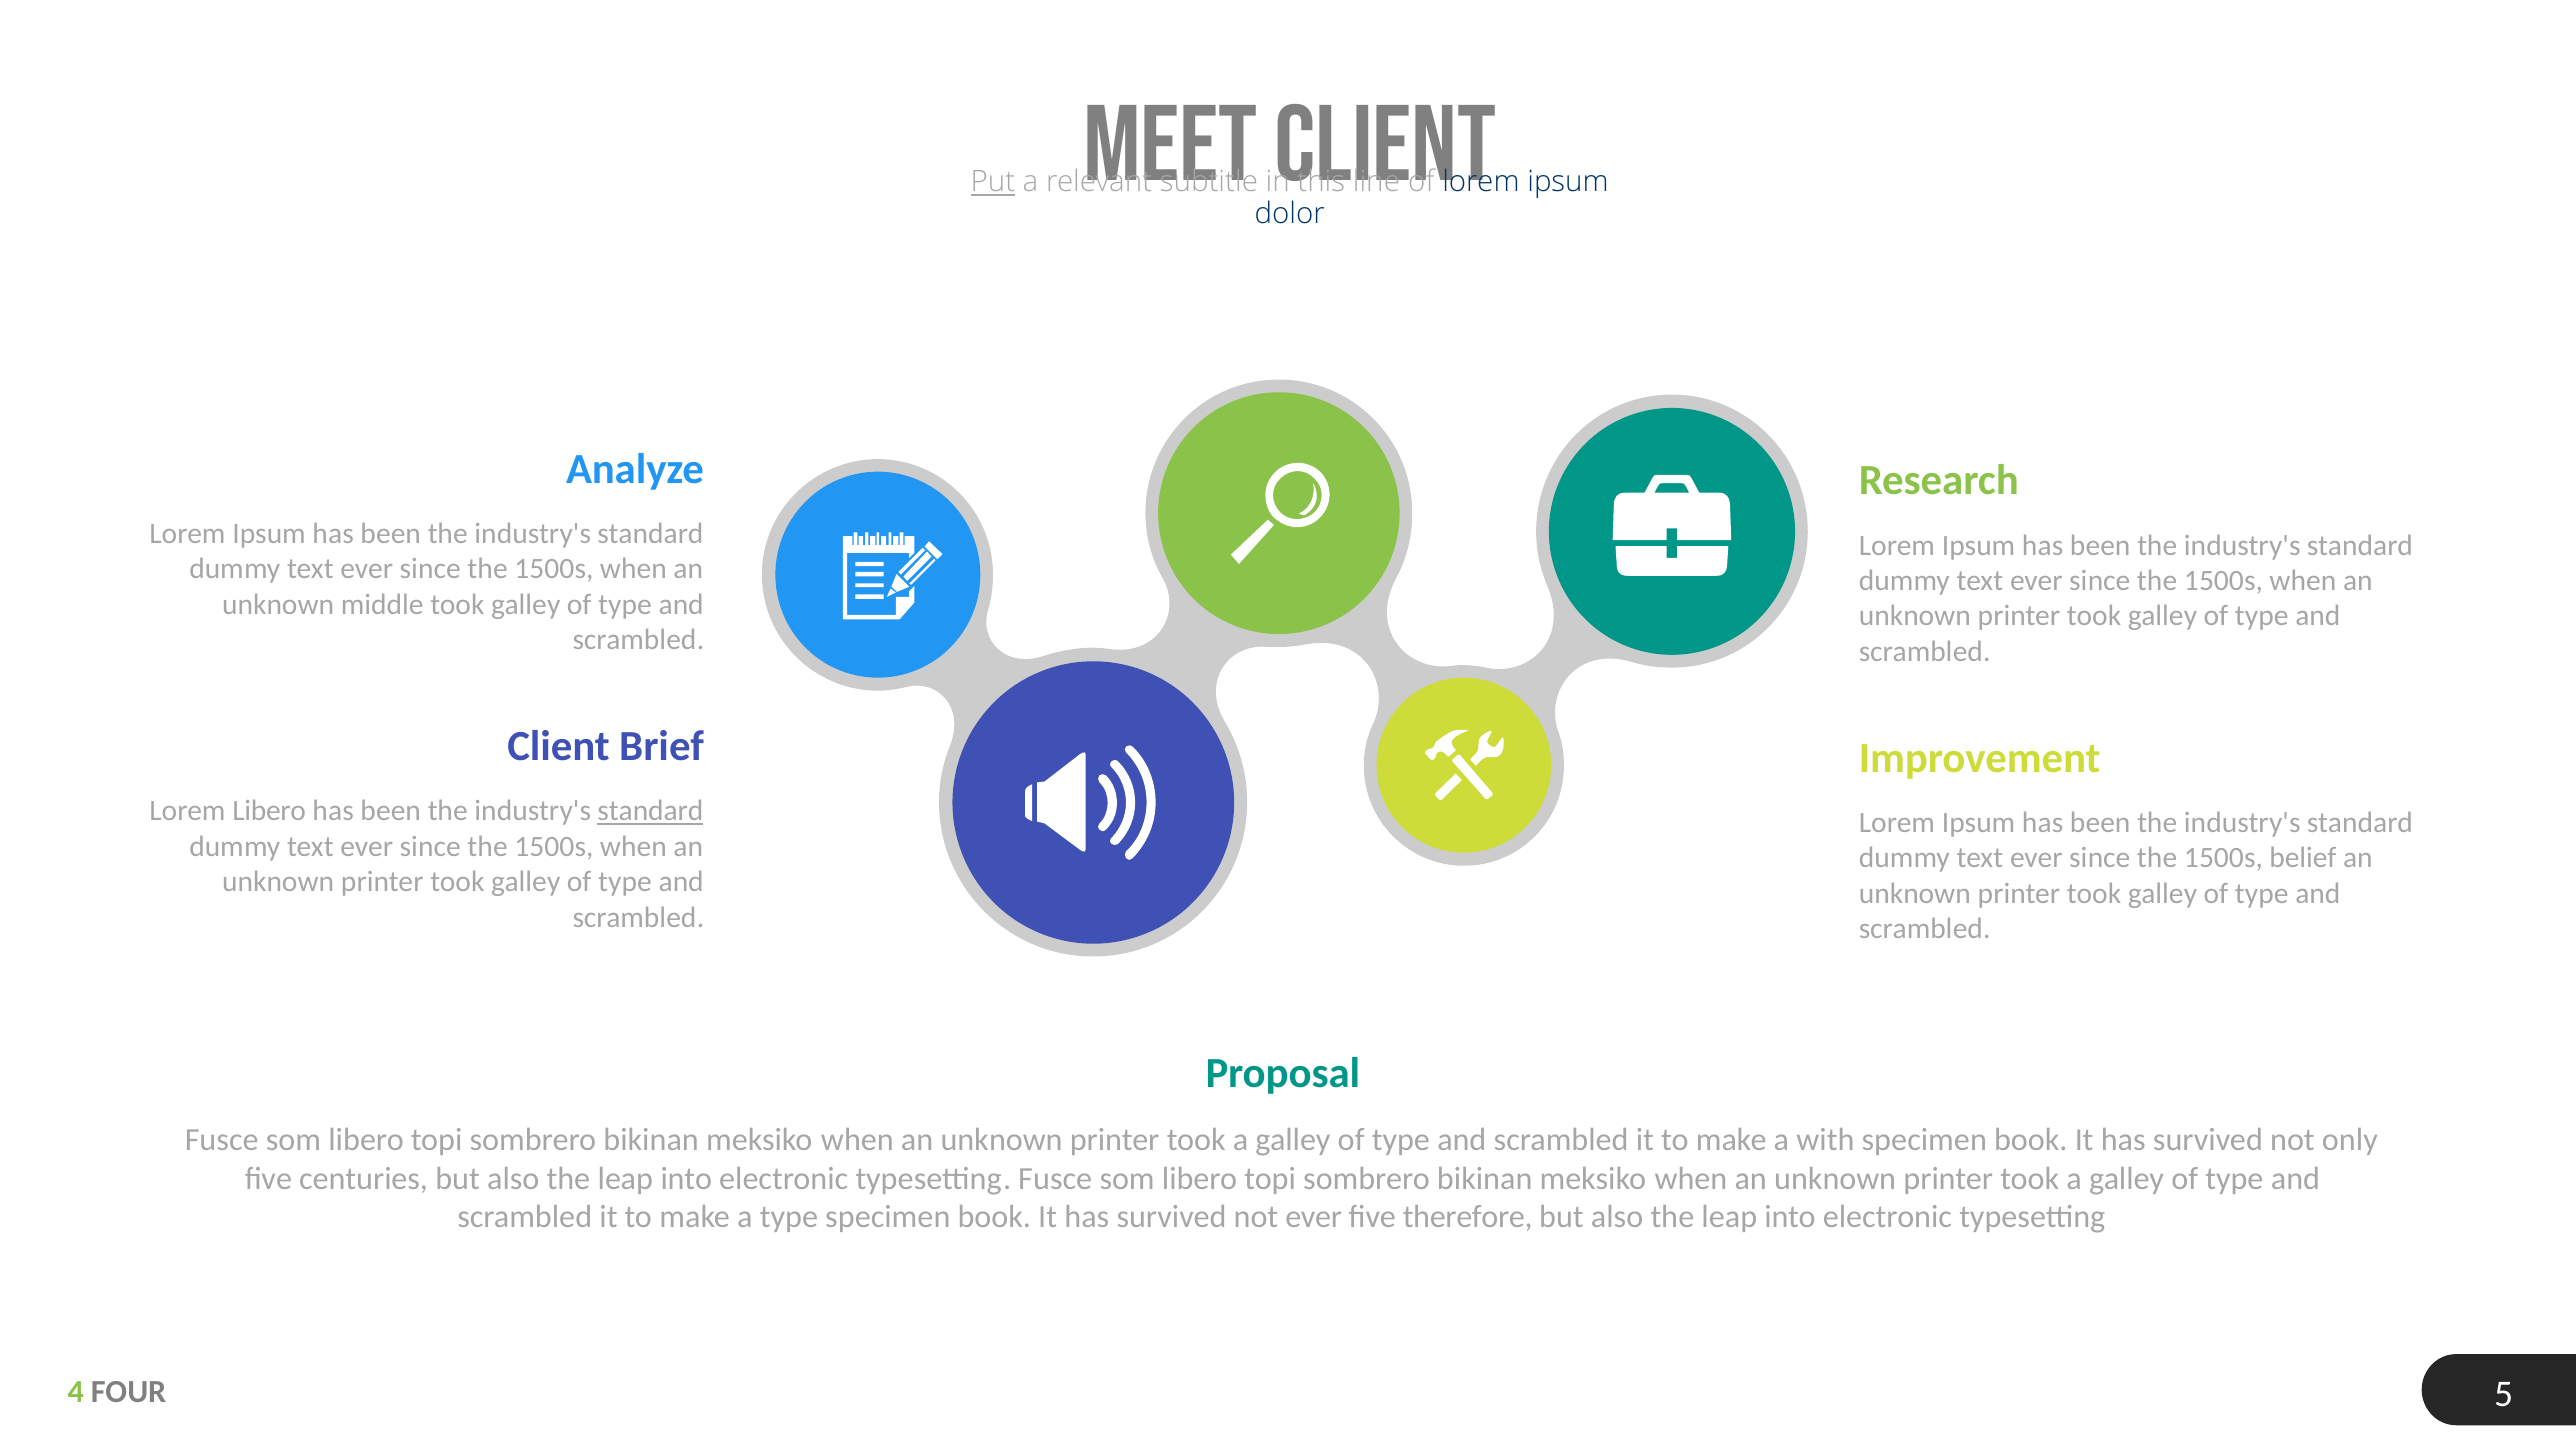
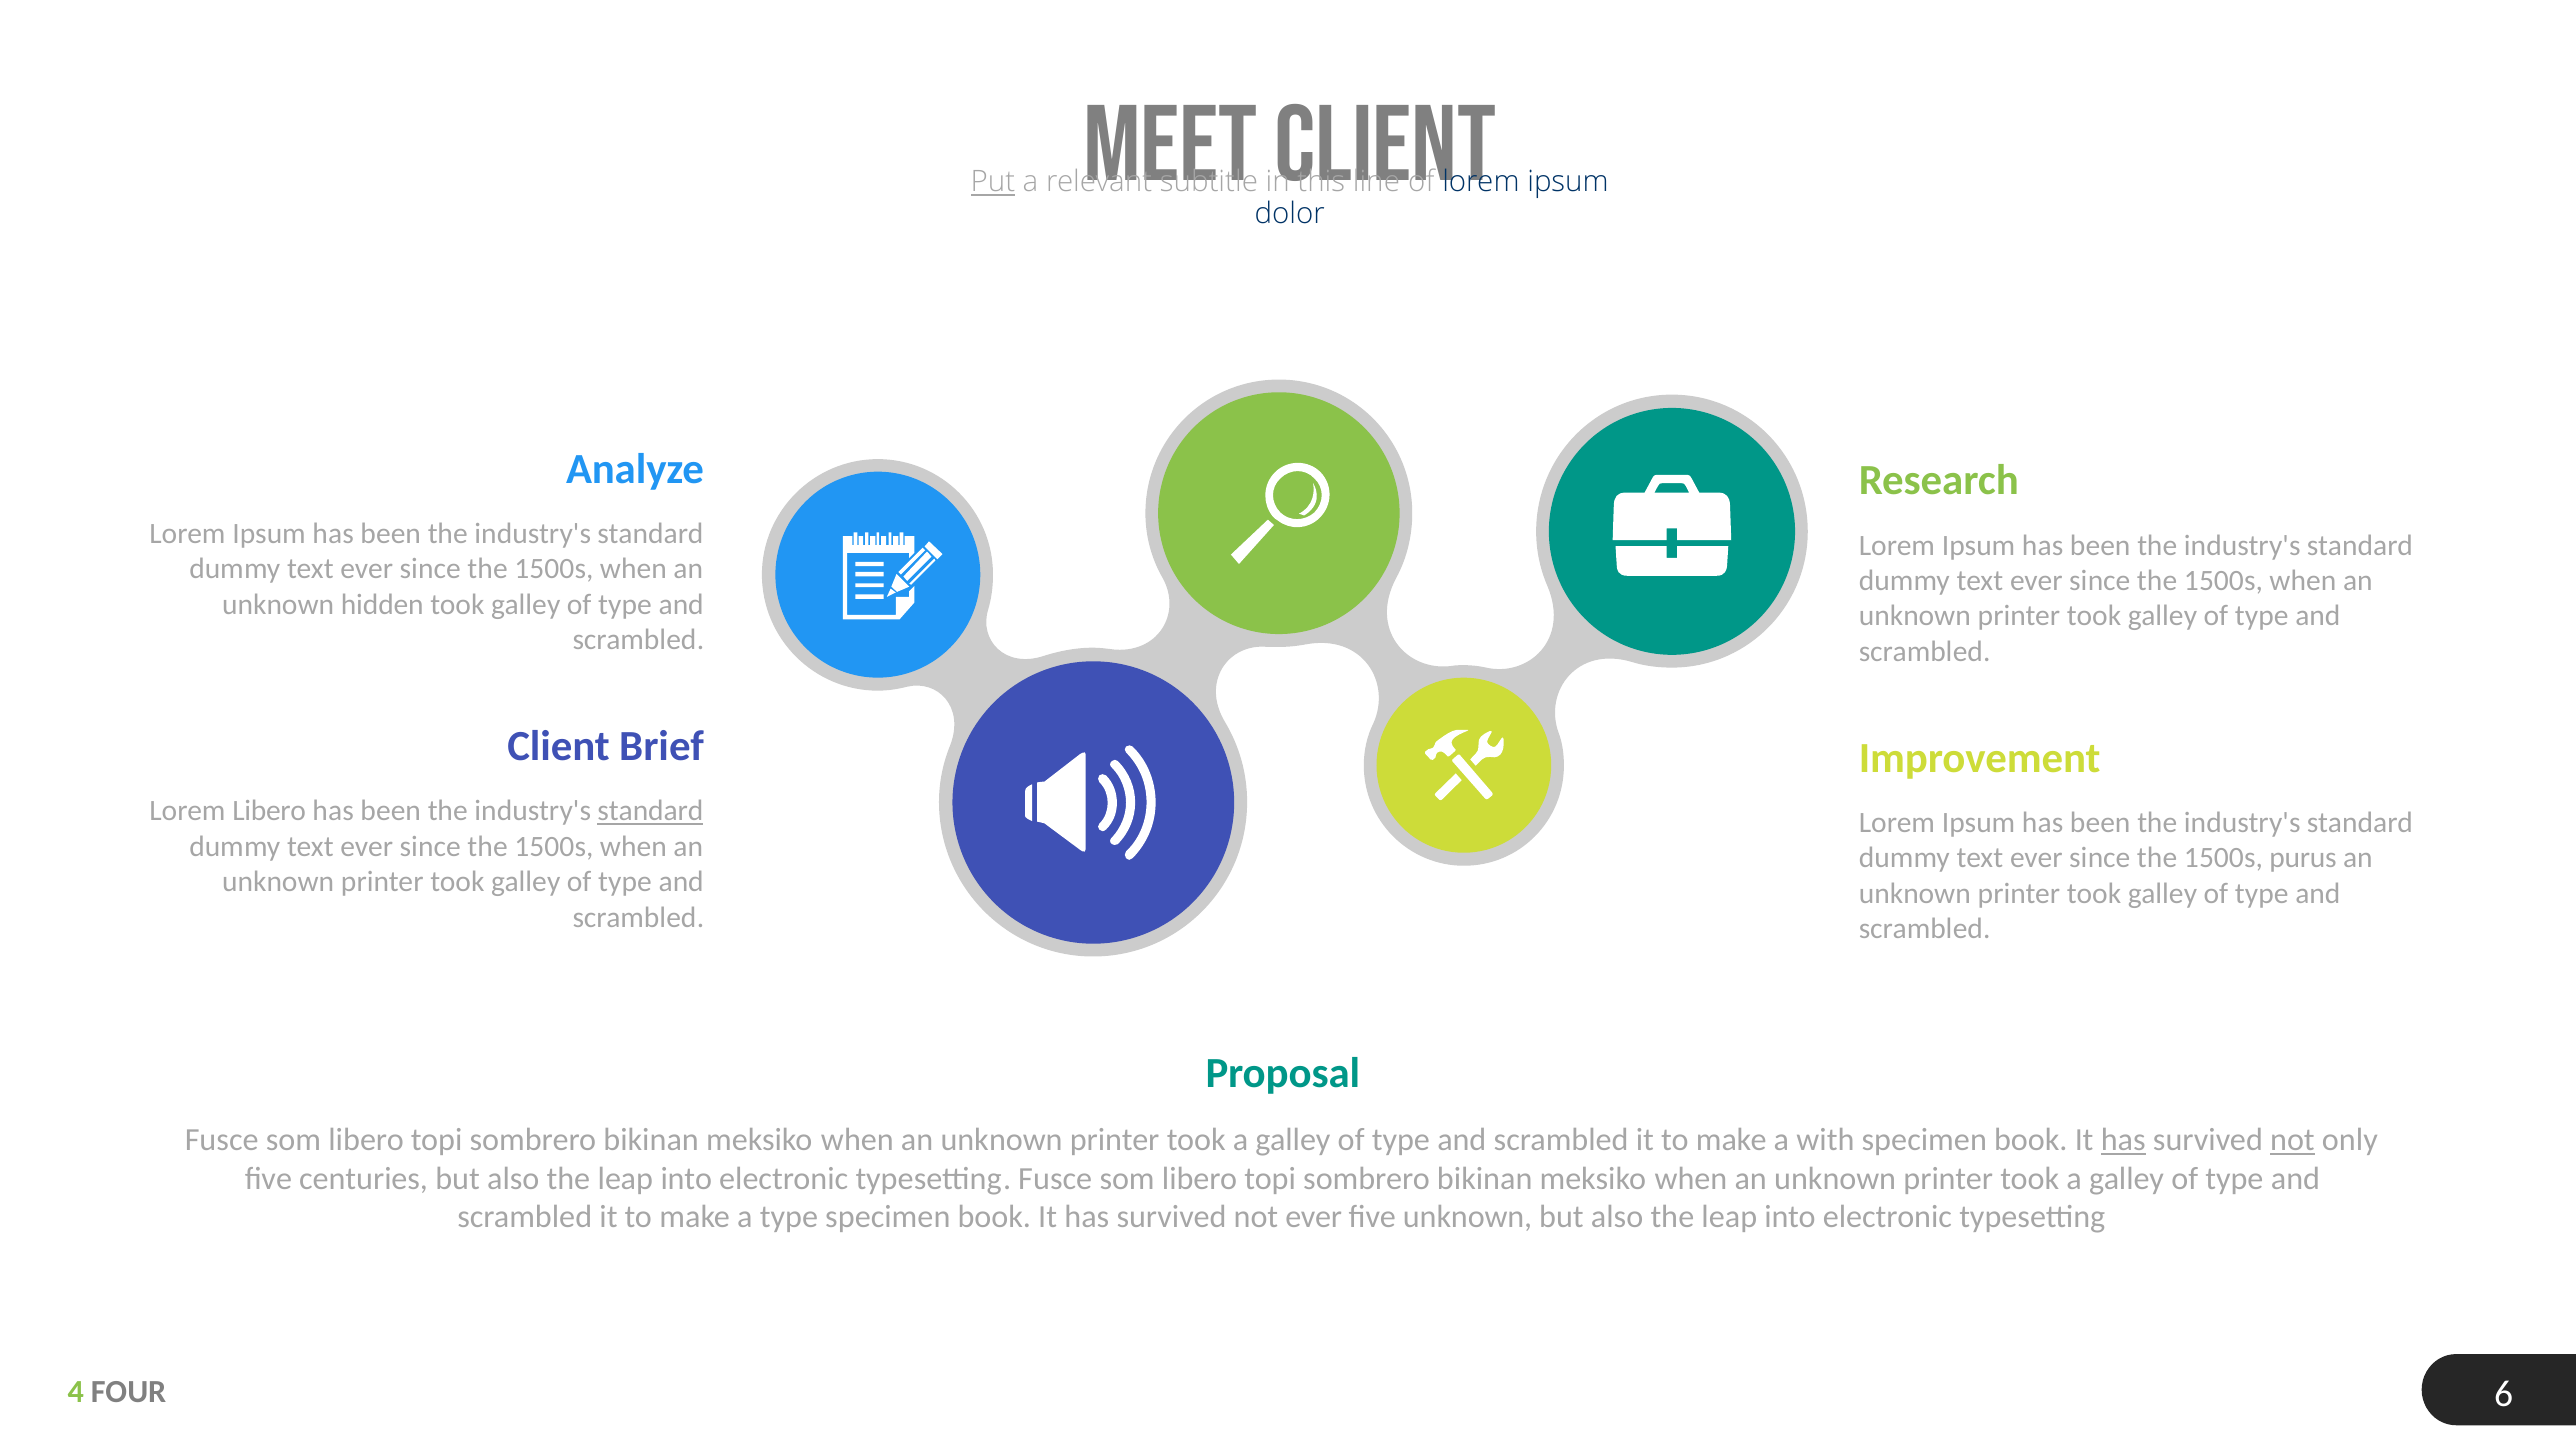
middle: middle -> hidden
belief: belief -> purus
has at (2123, 1140) underline: none -> present
not at (2292, 1140) underline: none -> present
five therefore: therefore -> unknown
5: 5 -> 6
